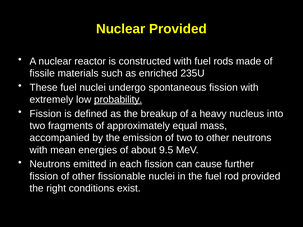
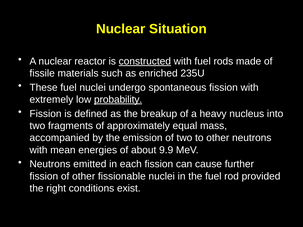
Nuclear Provided: Provided -> Situation
constructed underline: none -> present
9.5: 9.5 -> 9.9
